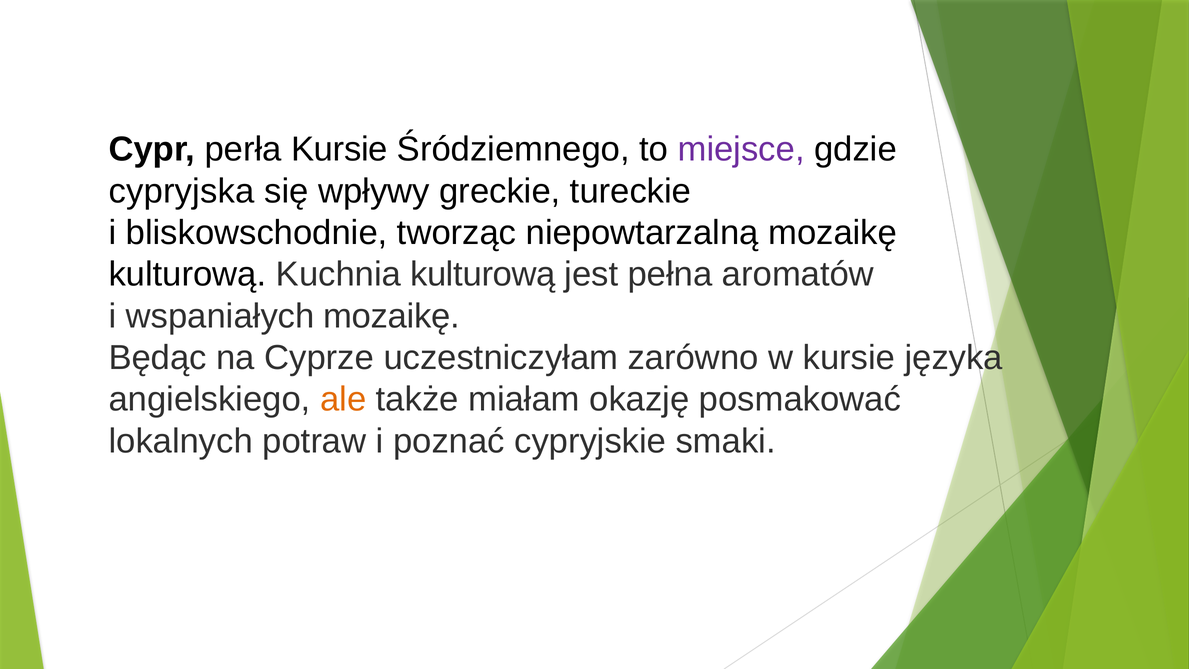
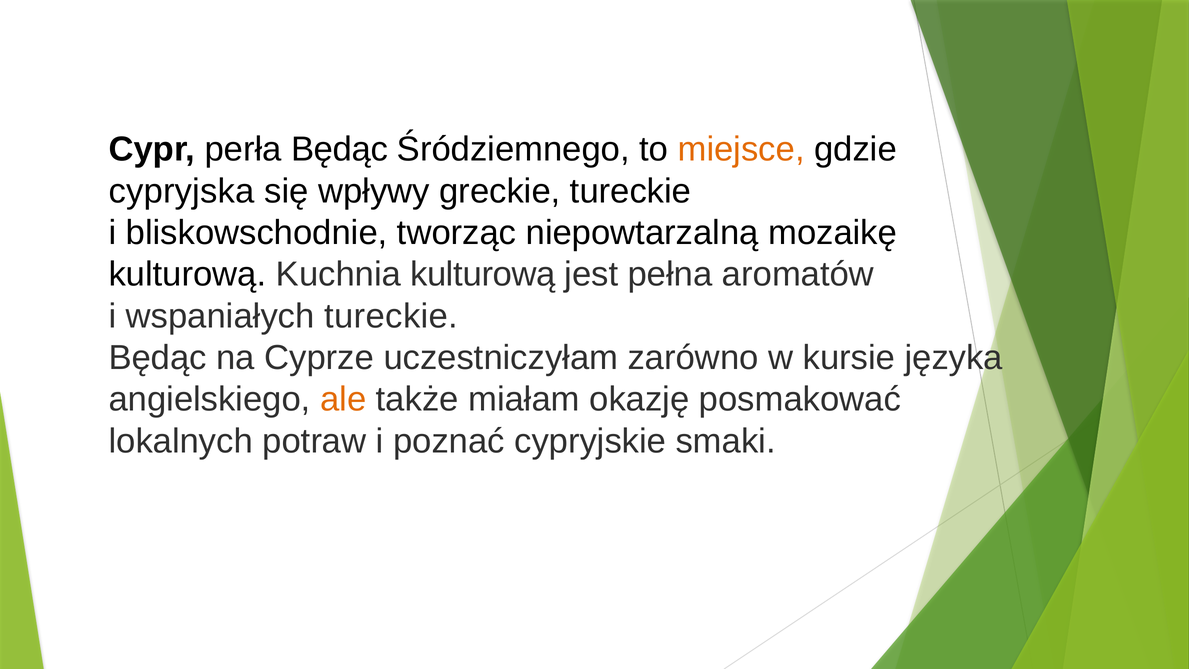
perła Kursie: Kursie -> Będąc
miejsce colour: purple -> orange
wspaniałych mozaikę: mozaikę -> tureckie
